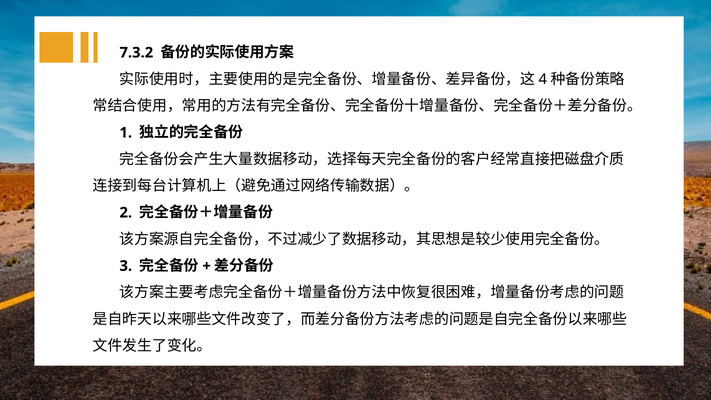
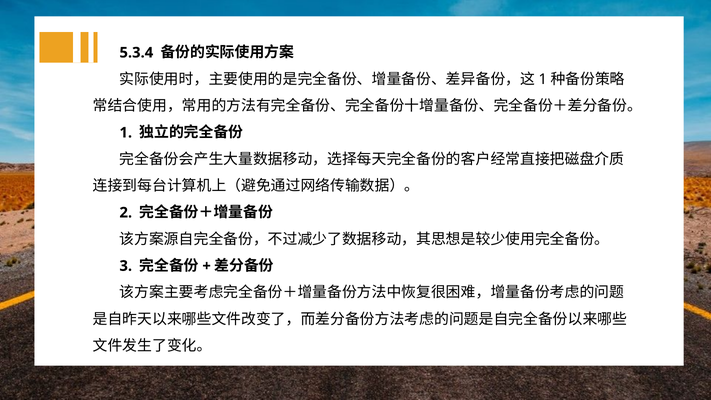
7.3.2: 7.3.2 -> 5.3.4
4 at (543, 79): 4 -> 1
